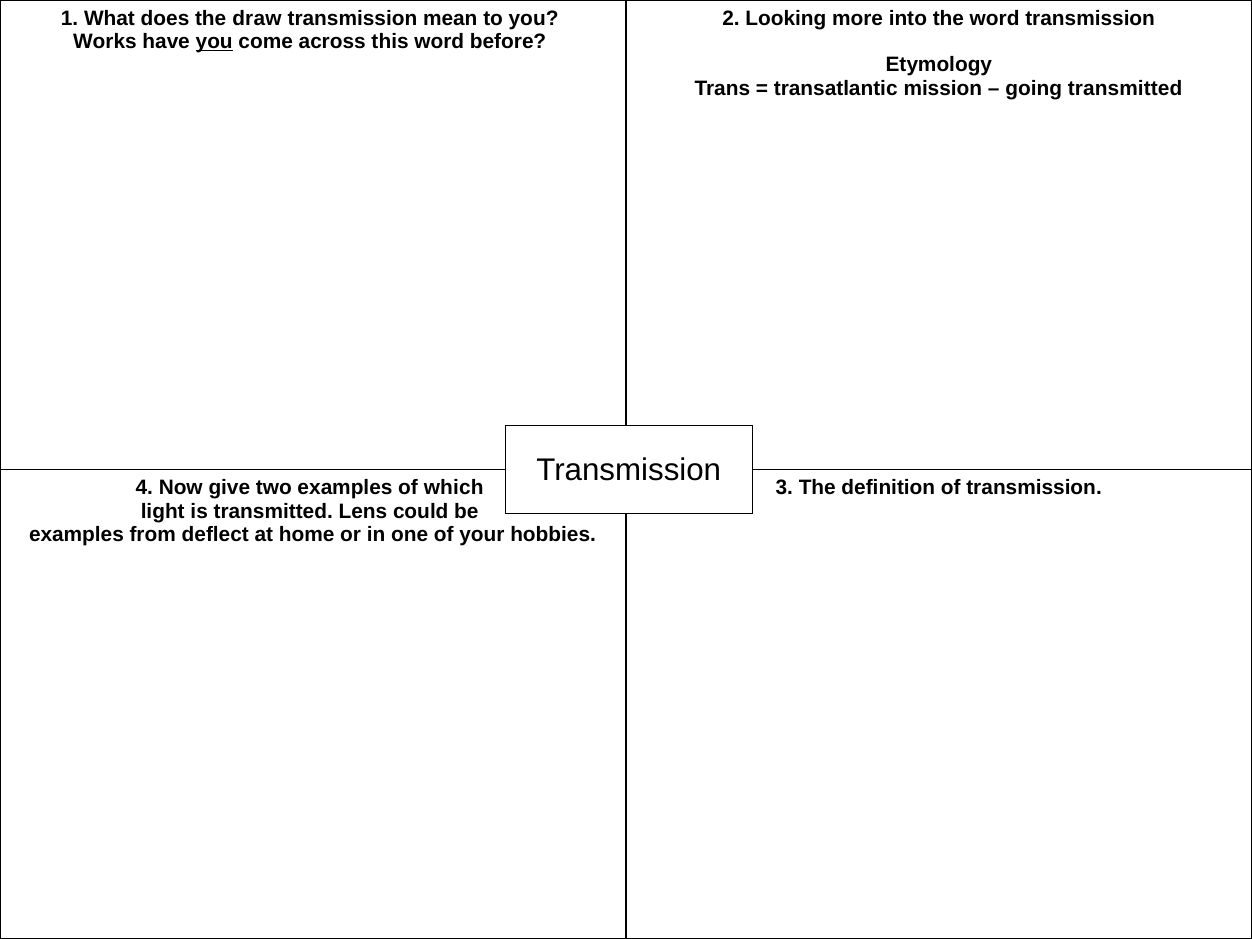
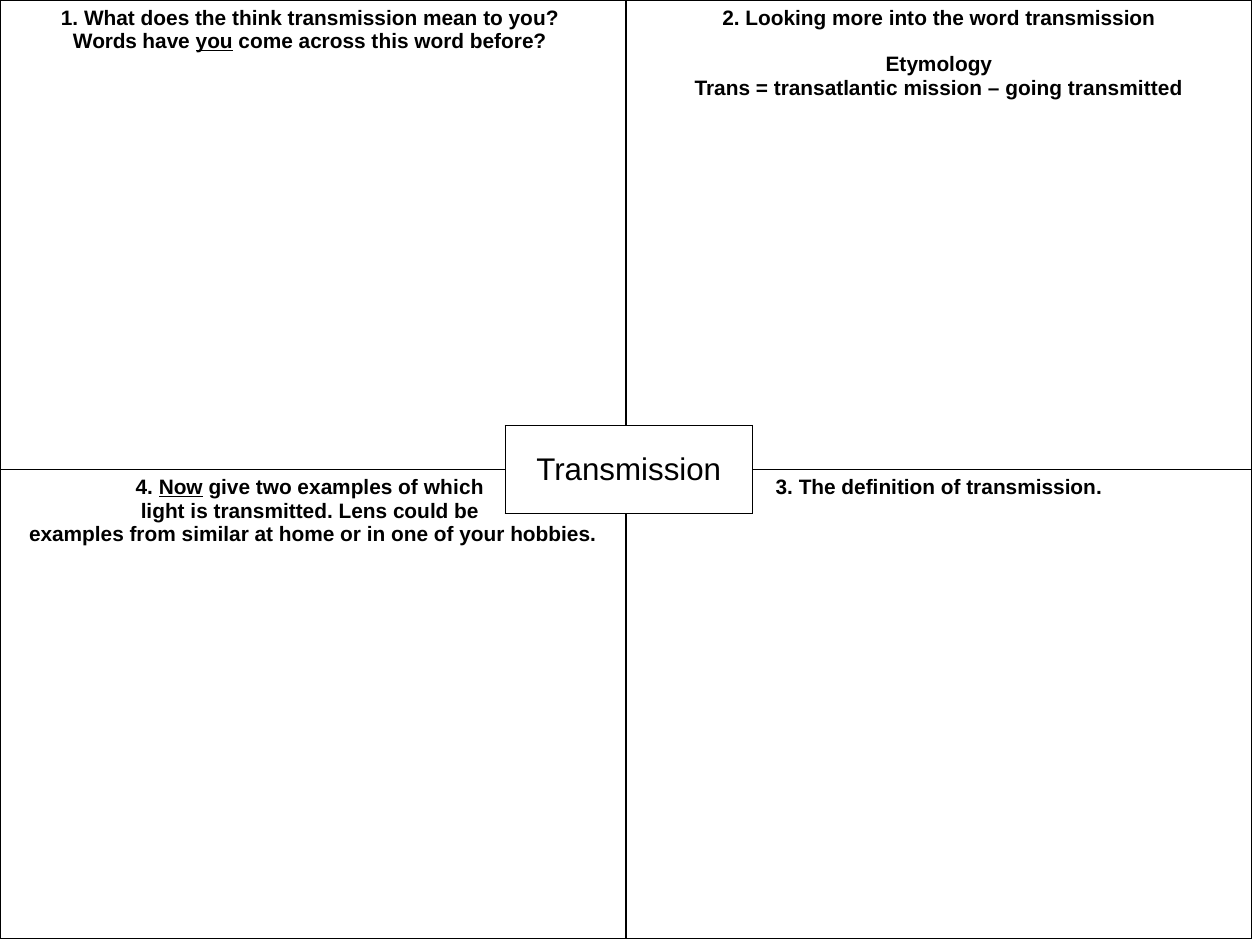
draw: draw -> think
Works: Works -> Words
Now underline: none -> present
deflect: deflect -> similar
